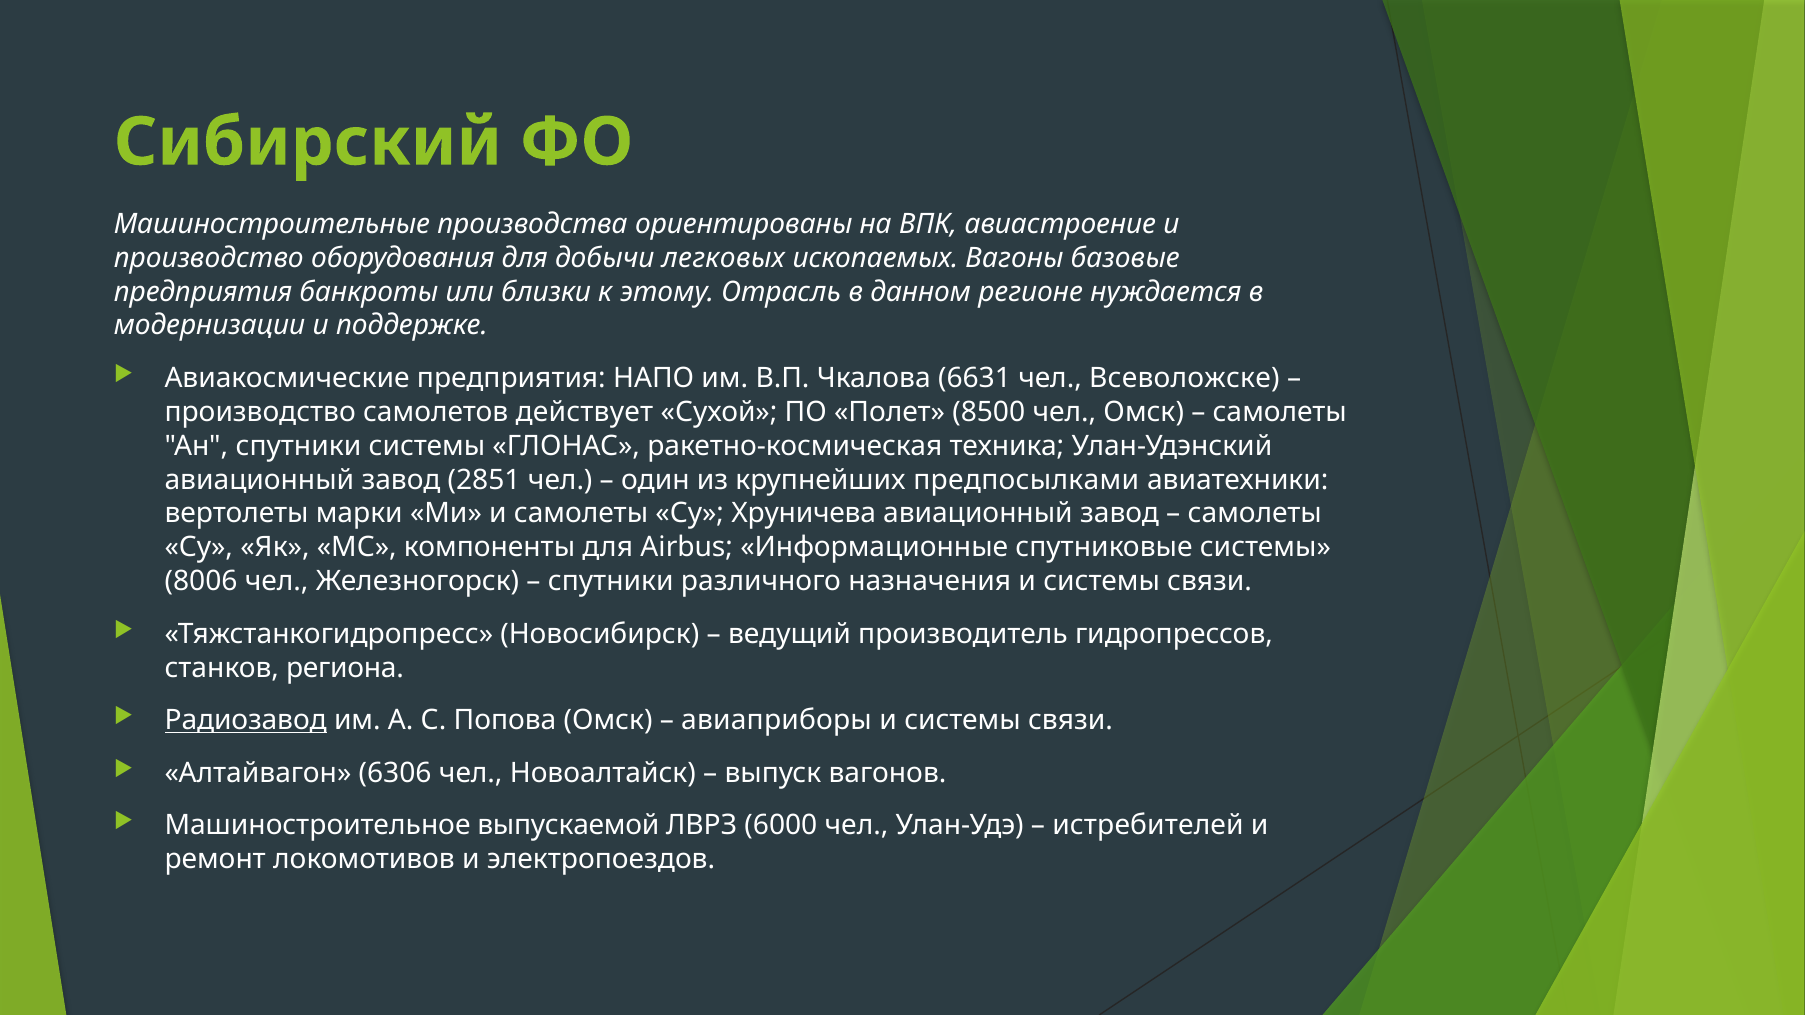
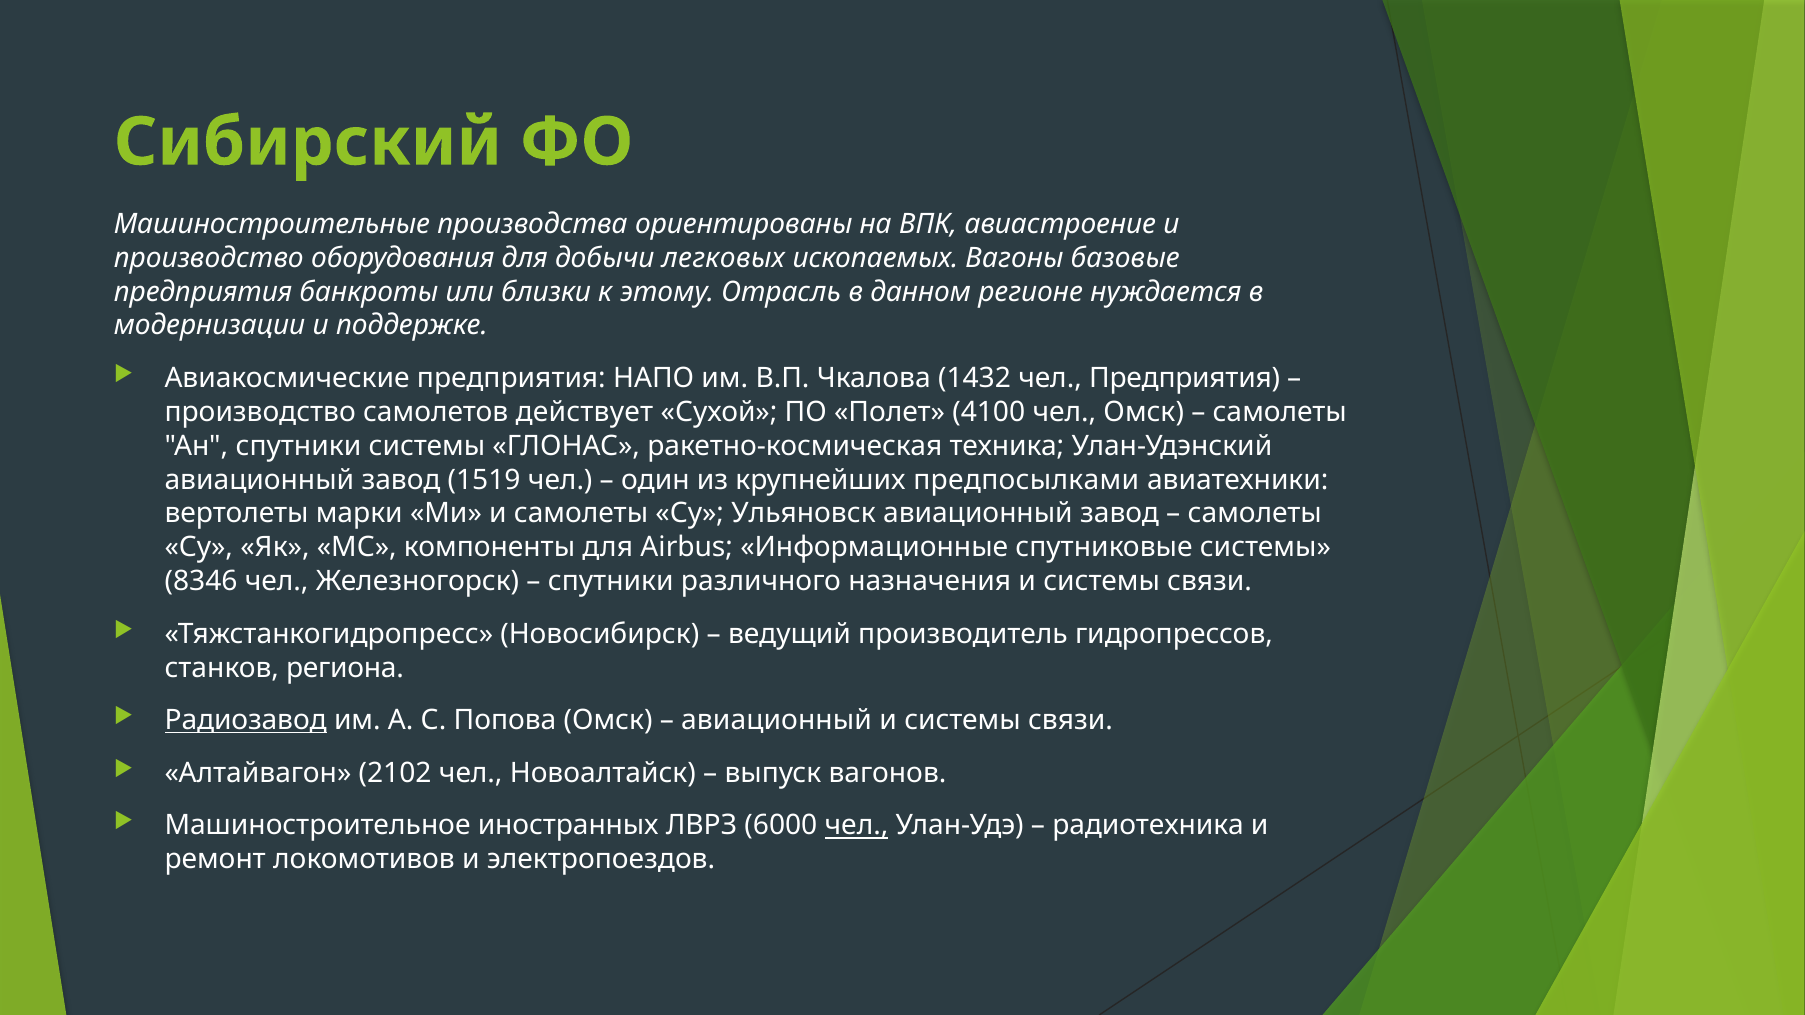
6631: 6631 -> 1432
чел Всеволожске: Всеволожске -> Предприятия
8500: 8500 -> 4100
2851: 2851 -> 1519
Хруничева: Хруничева -> Ульяновск
8006: 8006 -> 8346
авиаприборы at (776, 721): авиаприборы -> авиационный
6306: 6306 -> 2102
выпускаемой: выпускаемой -> иностранных
чел at (857, 826) underline: none -> present
истребителей: истребителей -> радиотехника
